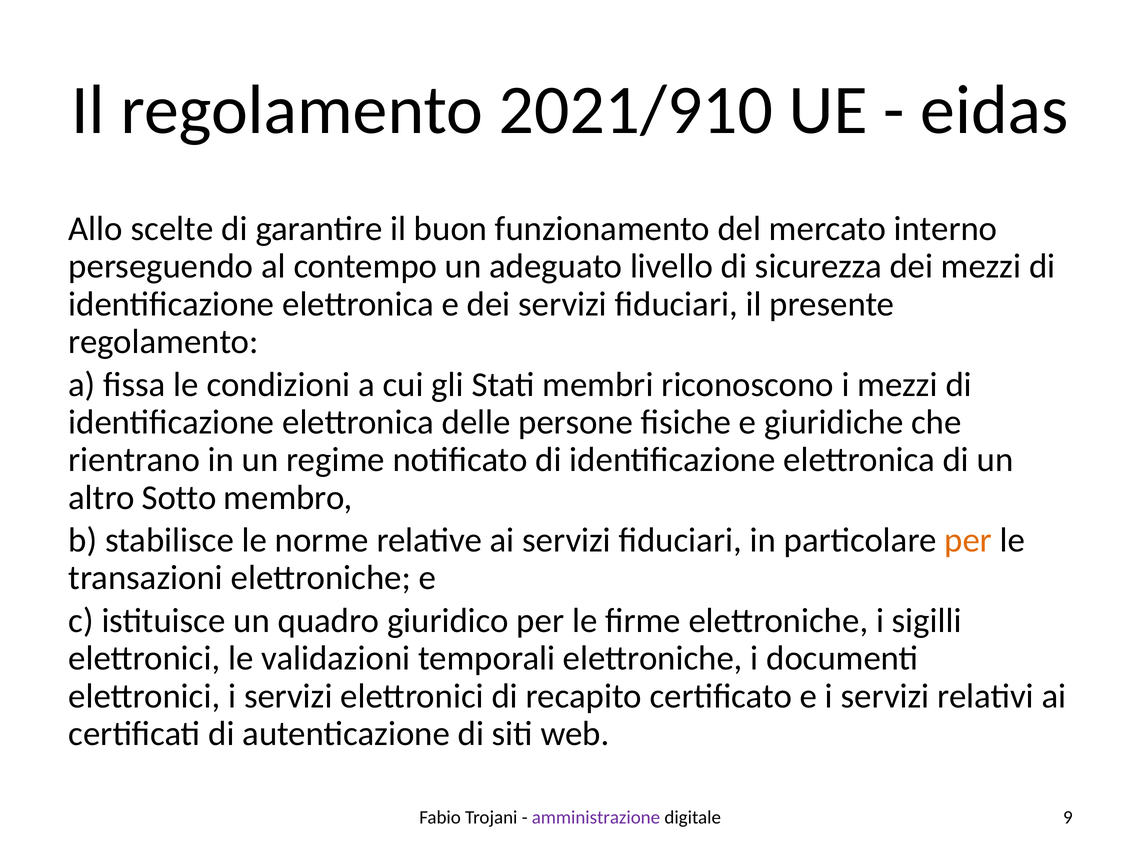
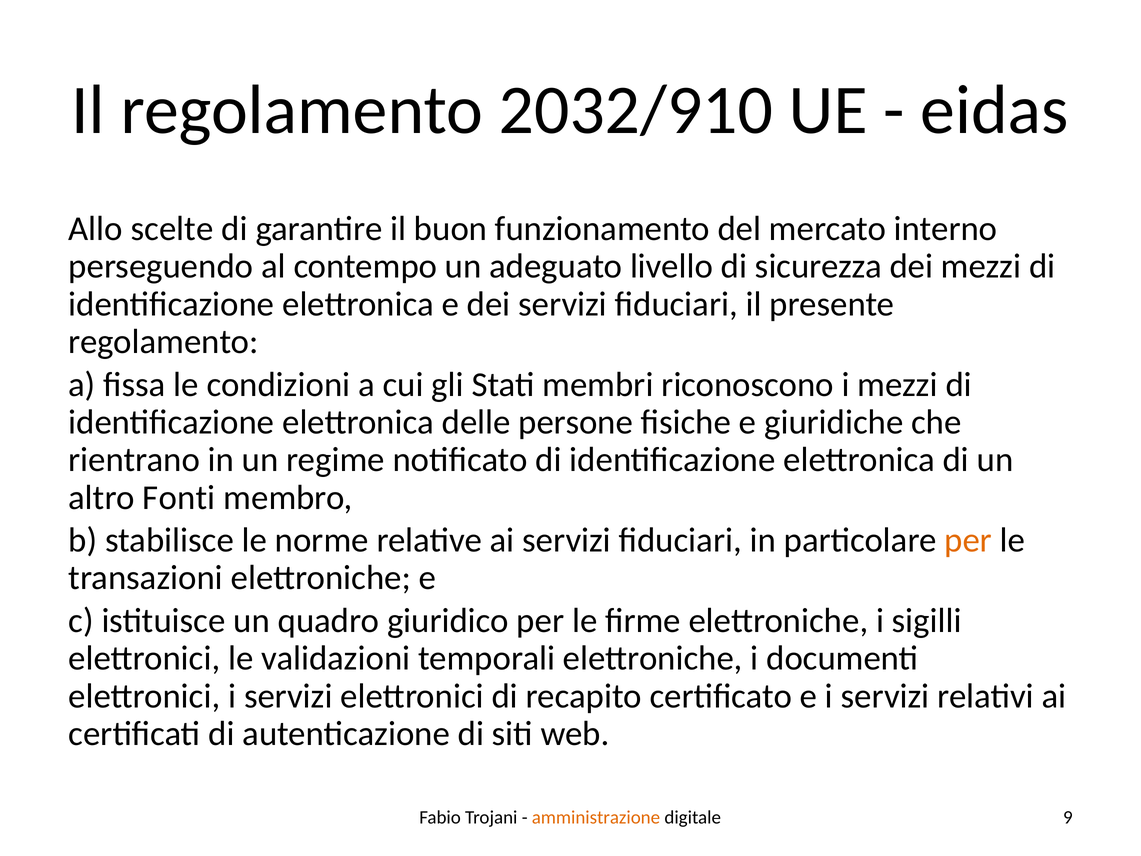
2021/910: 2021/910 -> 2032/910
Sotto: Sotto -> Fonti
amministrazione colour: purple -> orange
